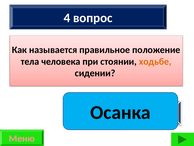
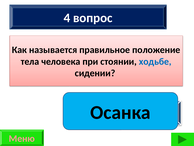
ходьбе colour: orange -> blue
